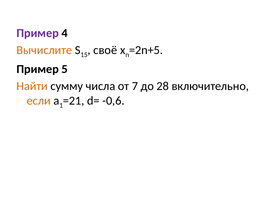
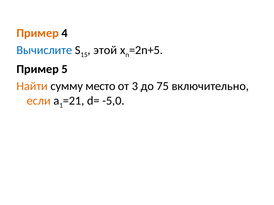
Пример at (38, 33) colour: purple -> orange
Вычислите colour: orange -> blue
своё: своё -> этой
числа: числа -> место
7: 7 -> 3
28: 28 -> 75
-0,6: -0,6 -> -5,0
